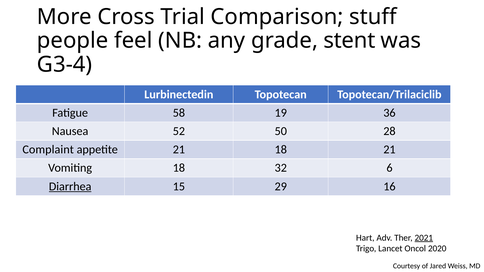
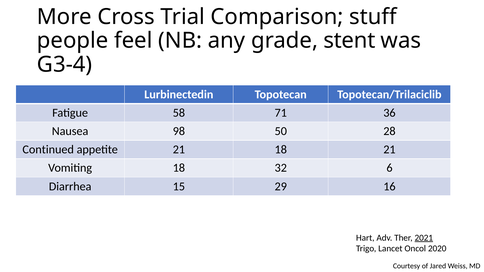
19: 19 -> 71
52: 52 -> 98
Complaint: Complaint -> Continued
Diarrhea underline: present -> none
